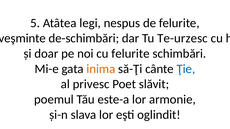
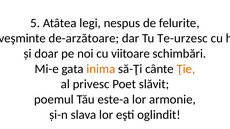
de-schimbări: de-schimbări -> de-arzătoare
cu felurite: felurite -> viitoare
Ţie colour: blue -> orange
